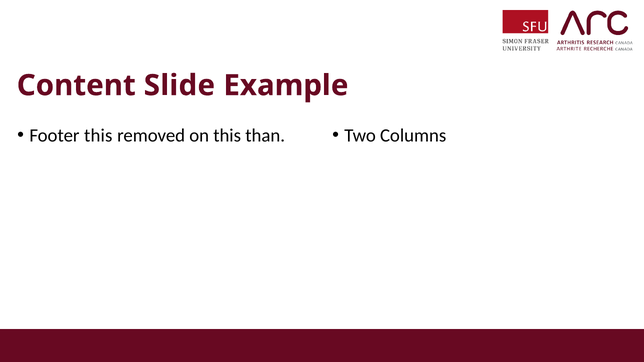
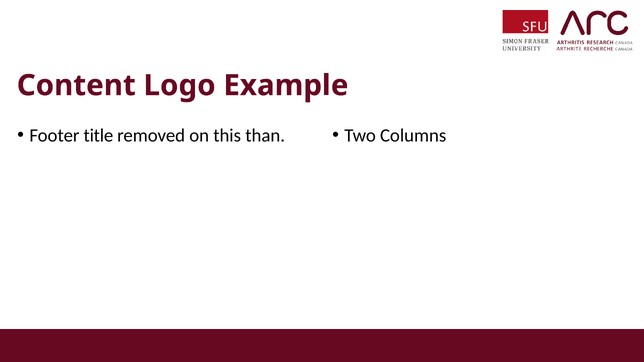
Slide: Slide -> Logo
Footer this: this -> title
